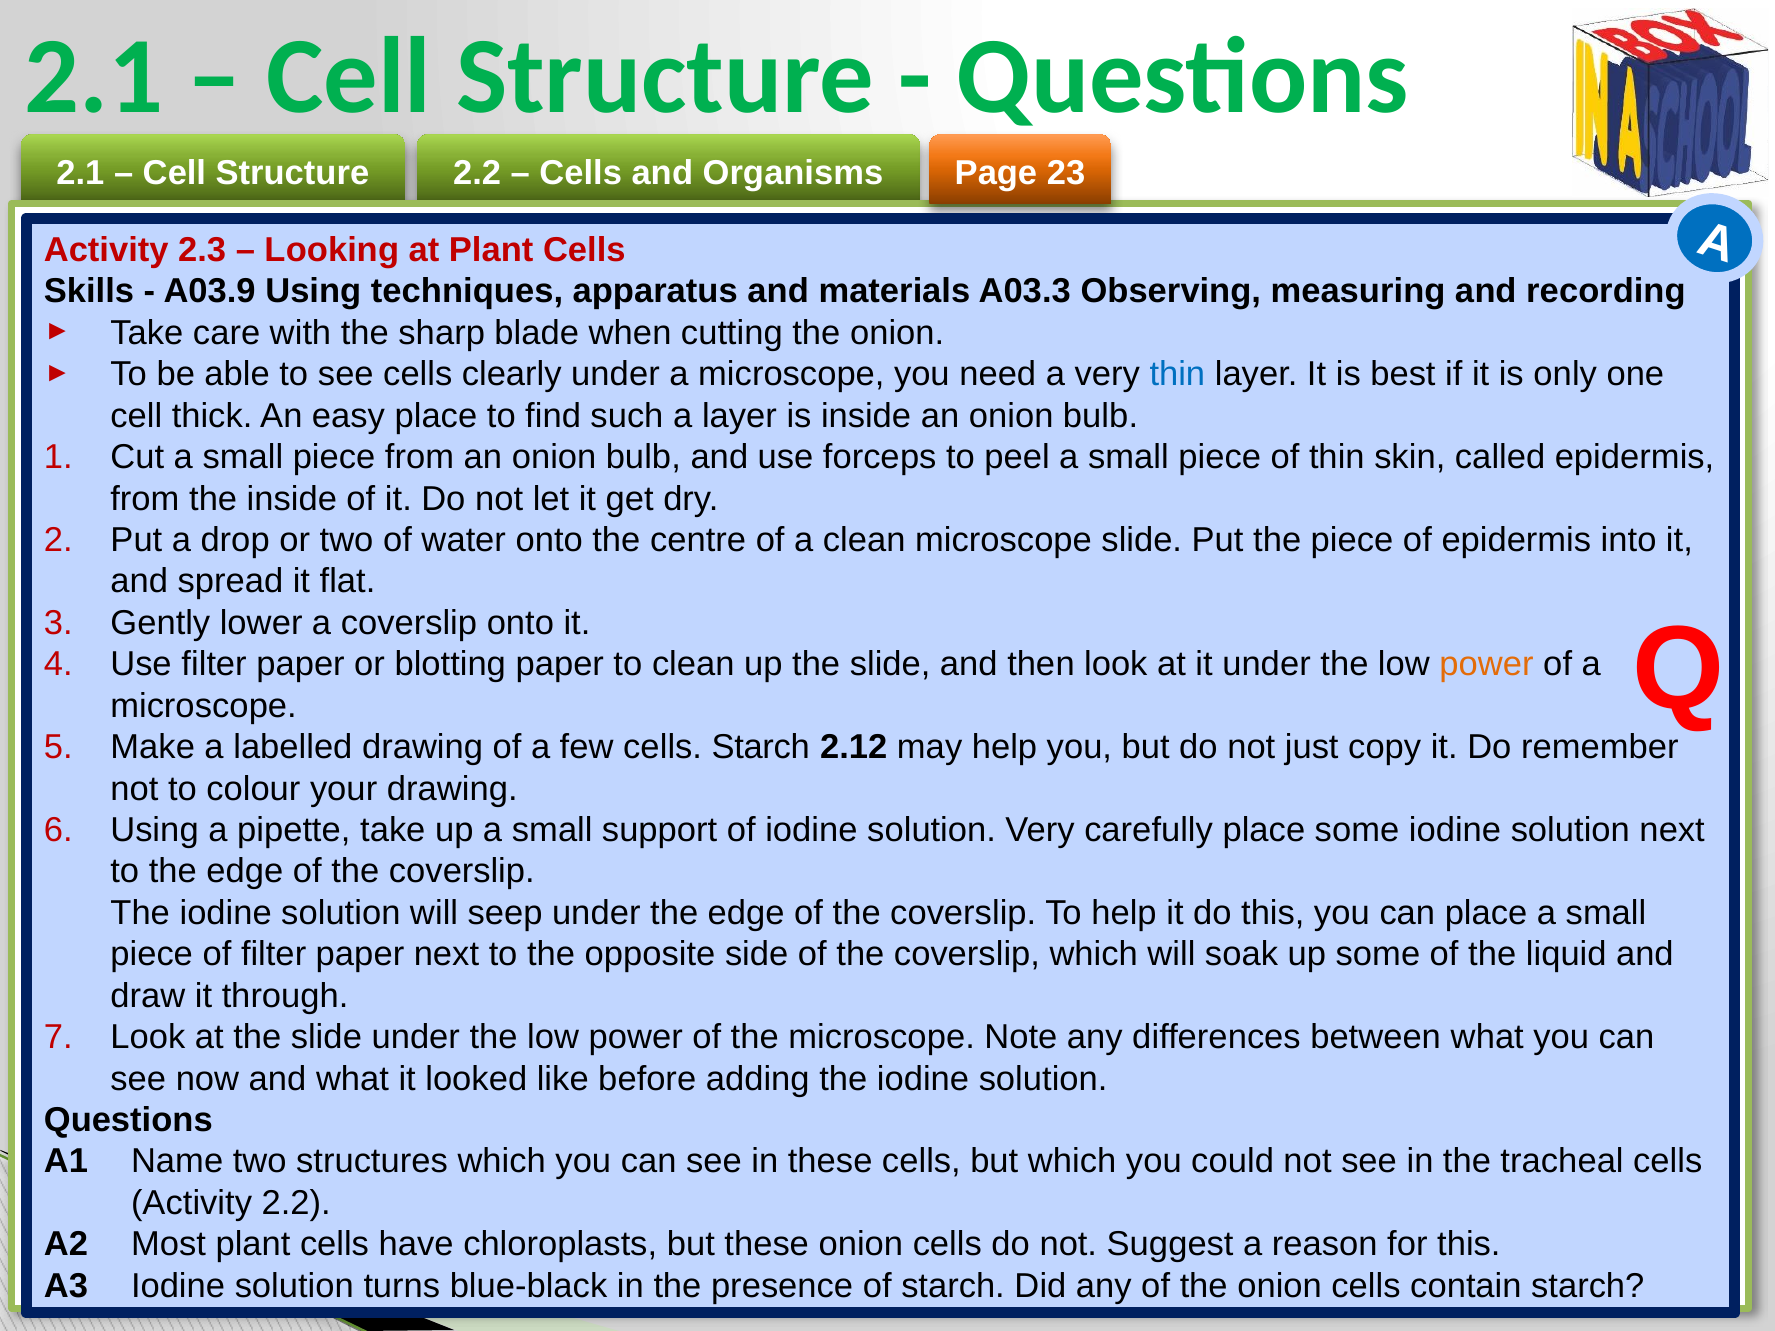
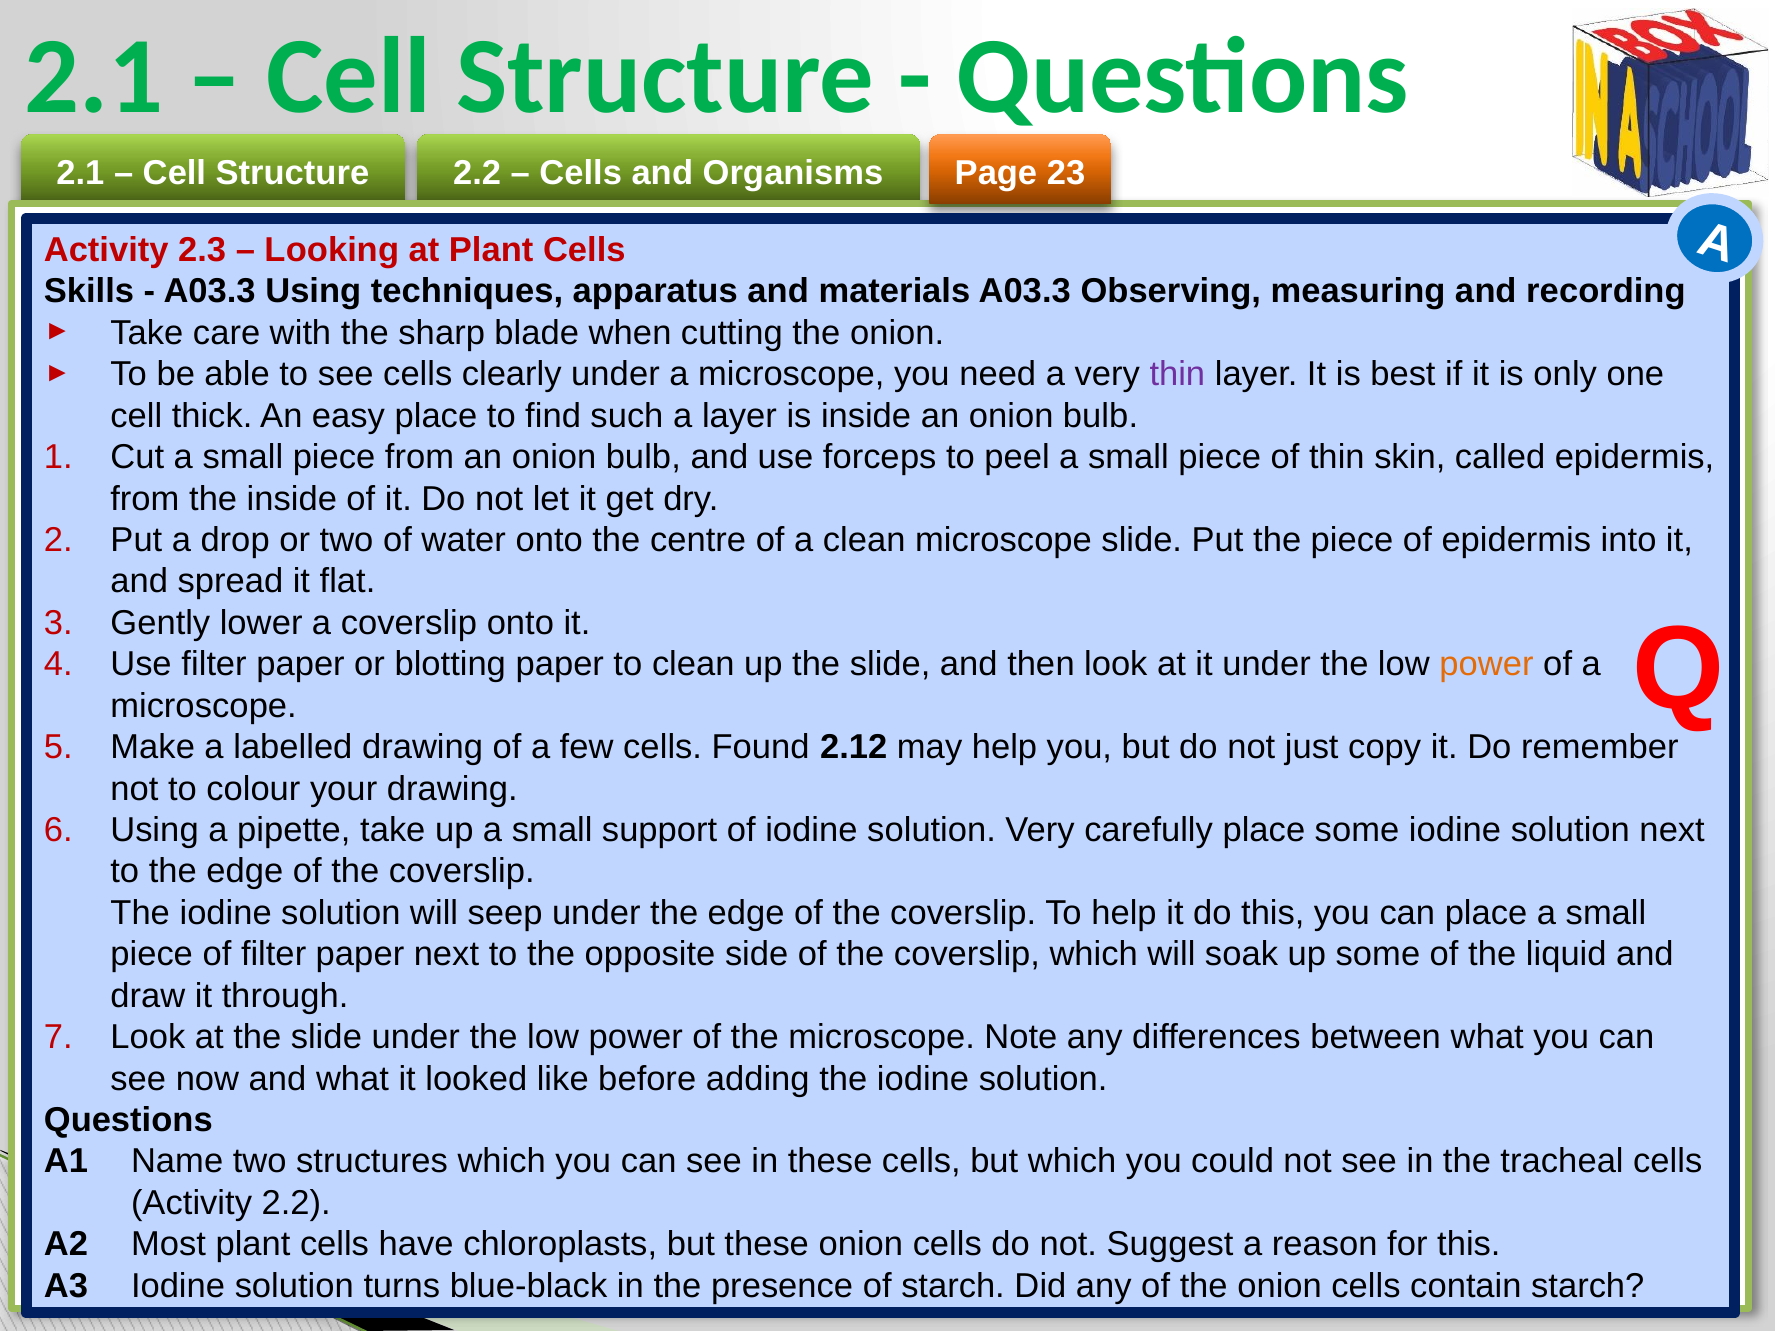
A03.9 at (210, 292): A03.9 -> A03.3
thin at (1177, 374) colour: blue -> purple
cells Starch: Starch -> Found
